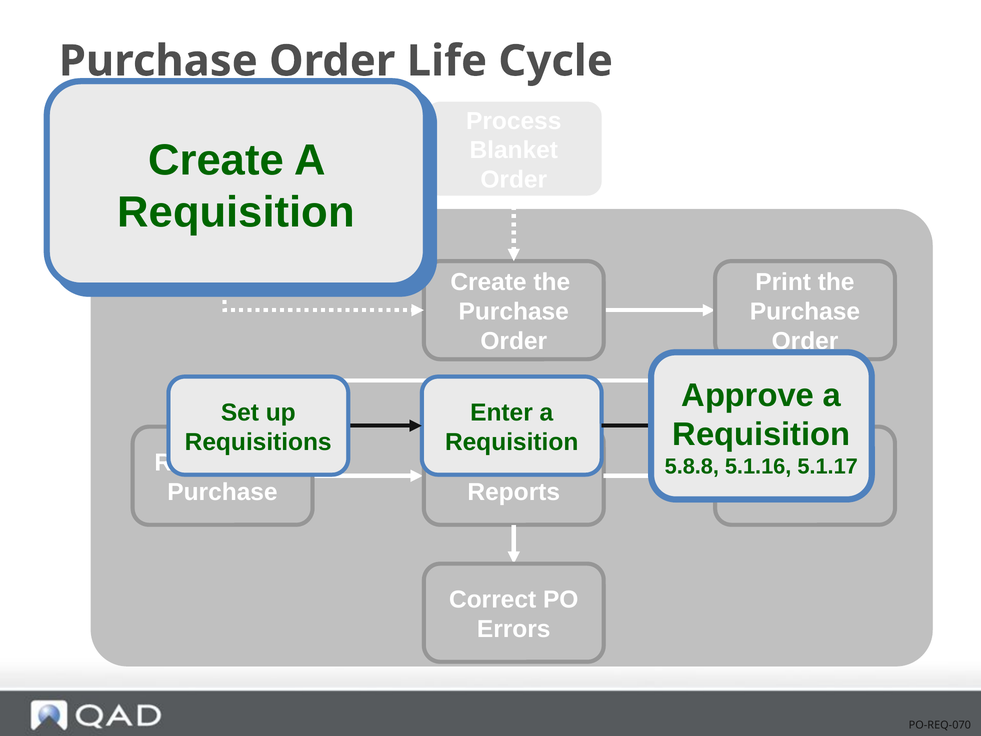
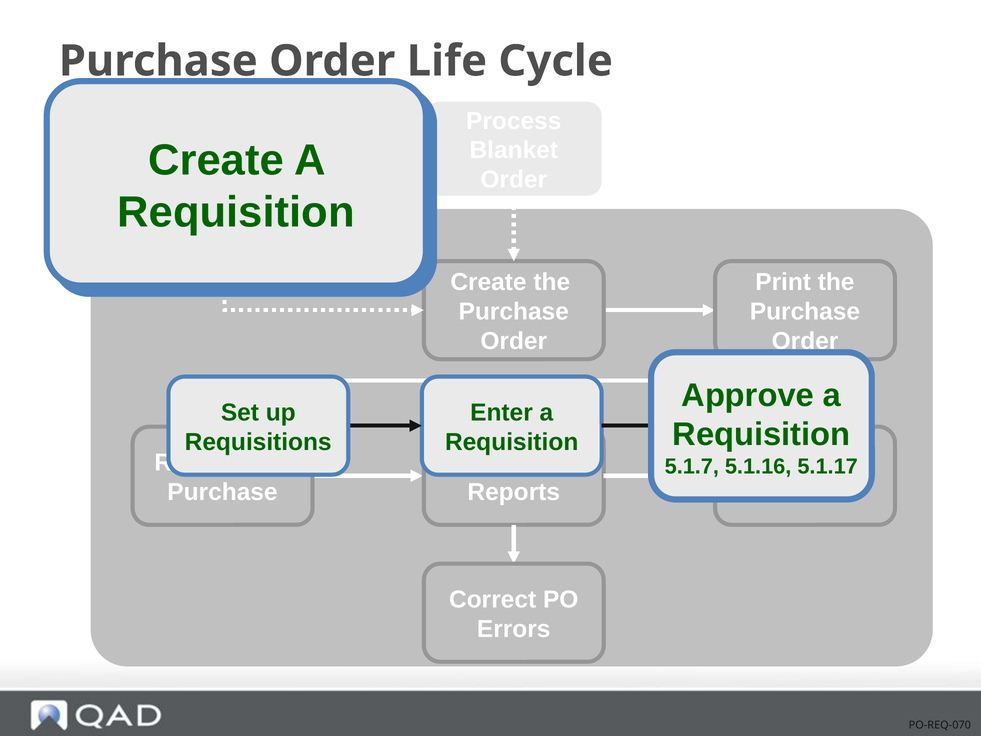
5.8.8: 5.8.8 -> 5.1.7
